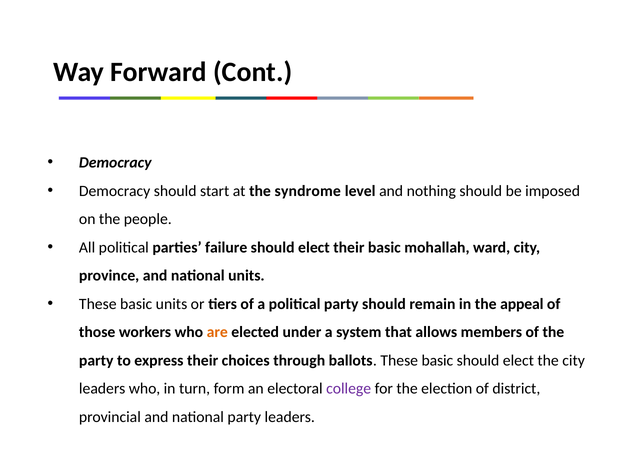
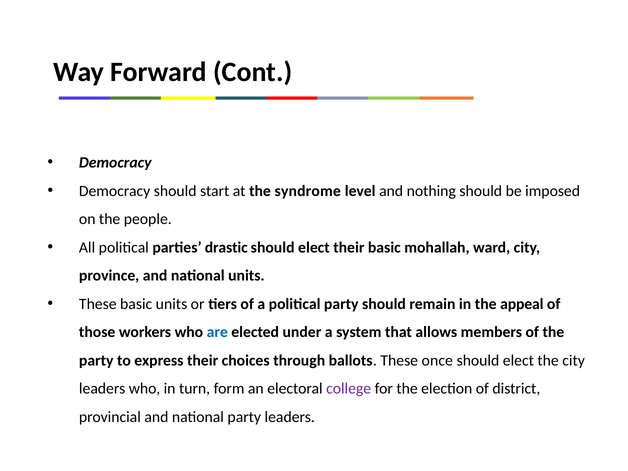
failure: failure -> drastic
are colour: orange -> blue
ballots These basic: basic -> once
